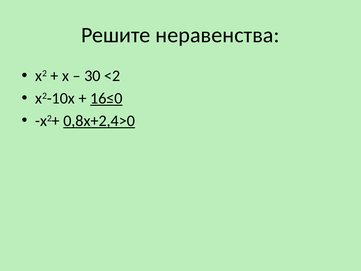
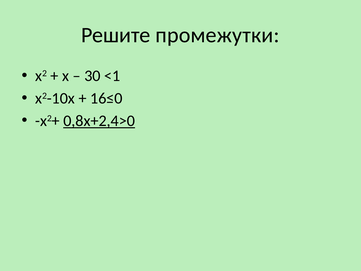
неравенства: неравенства -> промежутки
<2: <2 -> <1
16≤0 underline: present -> none
